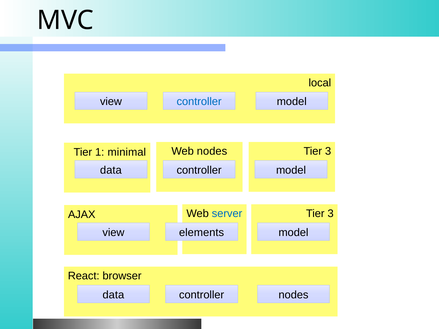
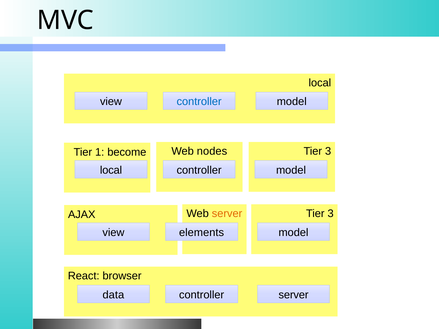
minimal: minimal -> become
data at (111, 170): data -> local
server at (227, 214) colour: blue -> orange
nodes at (293, 295): nodes -> server
